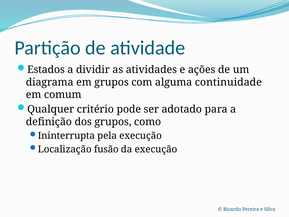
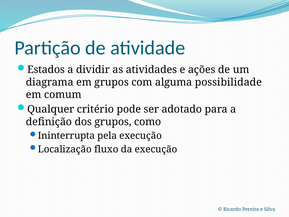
continuidade: continuidade -> possibilidade
fusão: fusão -> fluxo
